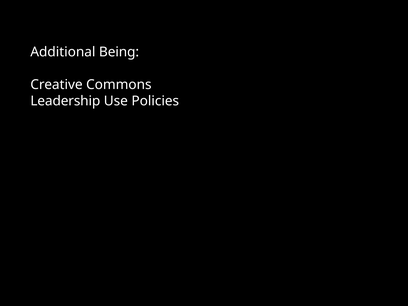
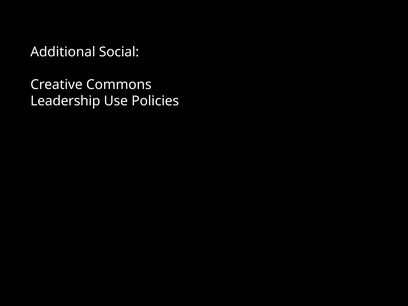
Being: Being -> Social
